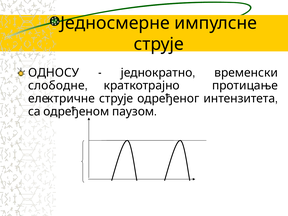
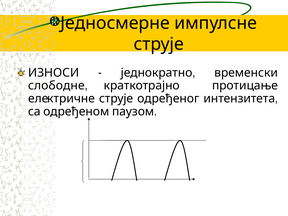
ОДНОСУ: ОДНОСУ -> ИЗНОСИ
